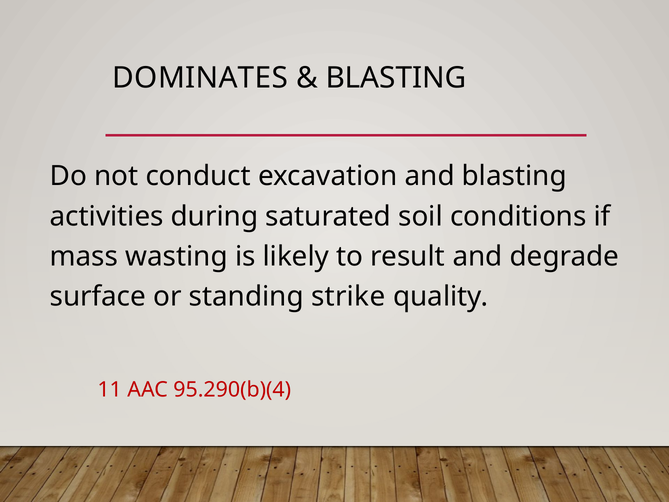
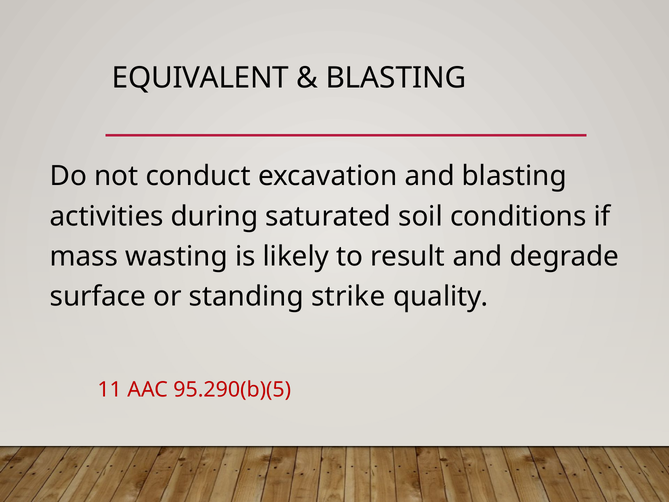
DOMINATES: DOMINATES -> EQUIVALENT
95.290(b)(4: 95.290(b)(4 -> 95.290(b)(5
